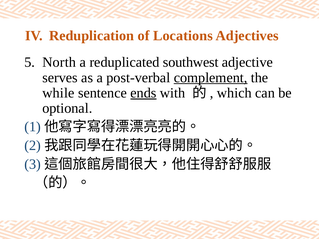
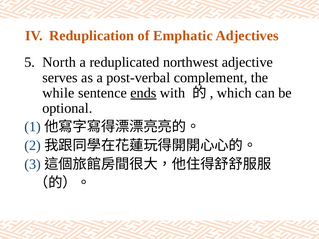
Locations: Locations -> Emphatic
southwest: southwest -> northwest
complement underline: present -> none
